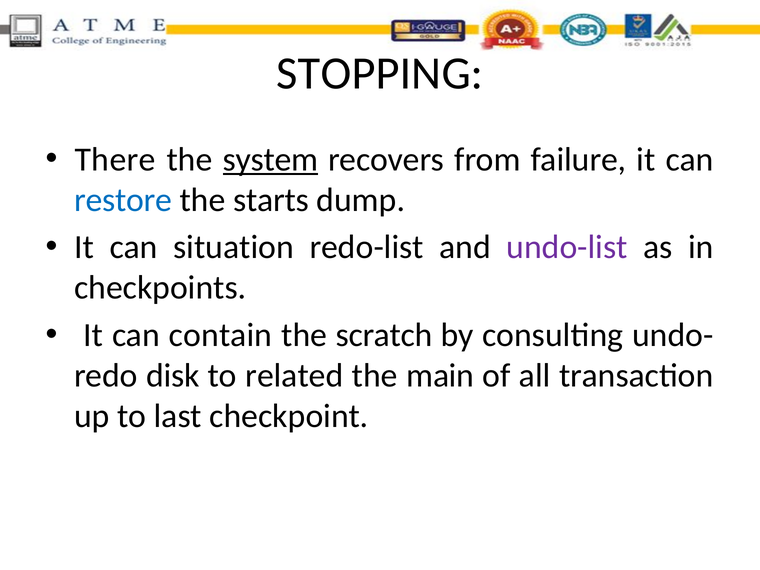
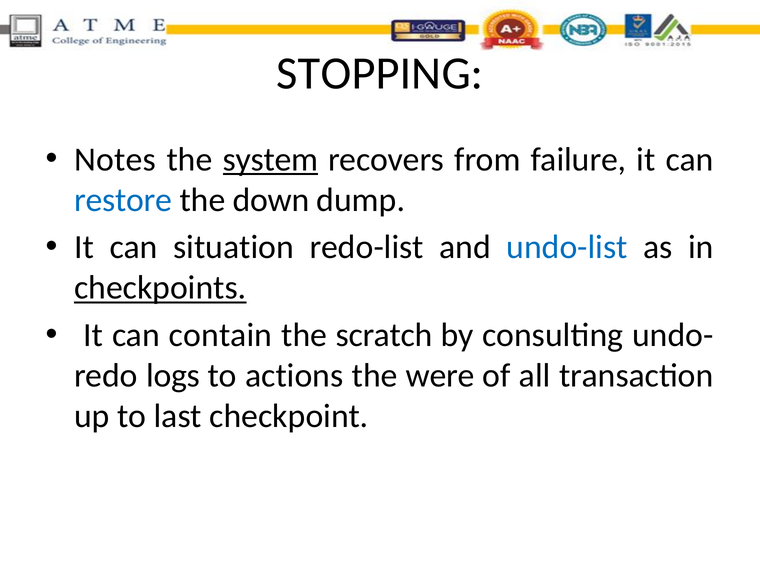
There: There -> Notes
starts: starts -> down
undo-list colour: purple -> blue
checkpoints underline: none -> present
disk: disk -> logs
related: related -> actions
main: main -> were
